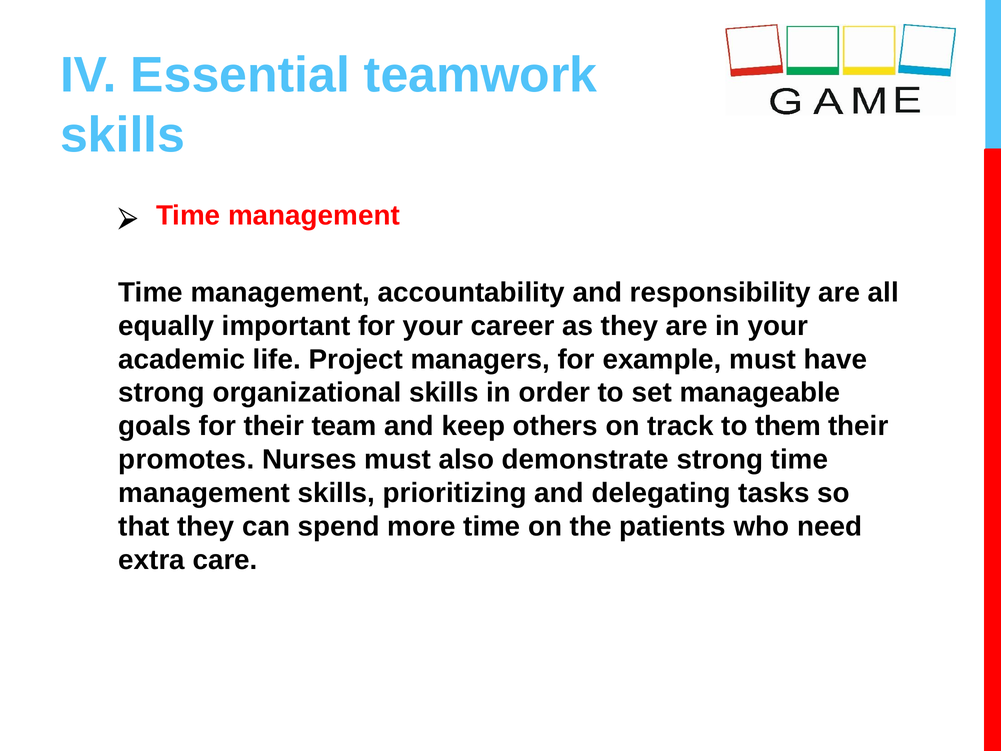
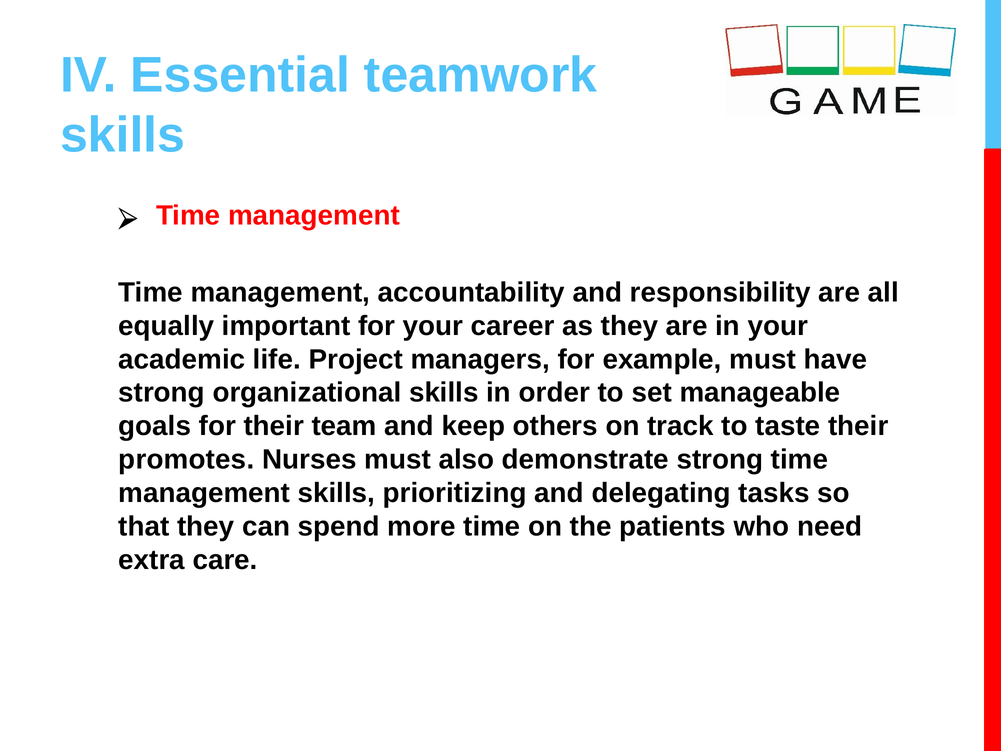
them: them -> taste
